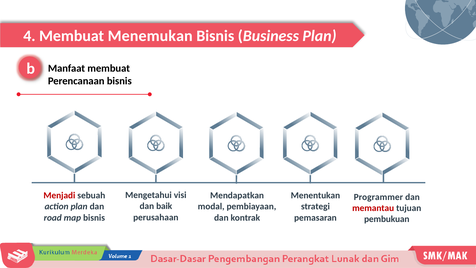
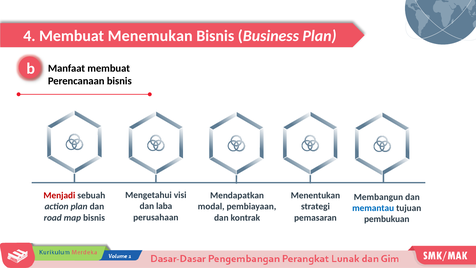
Programmer: Programmer -> Membangun
baik: baik -> laba
memantau colour: red -> blue
